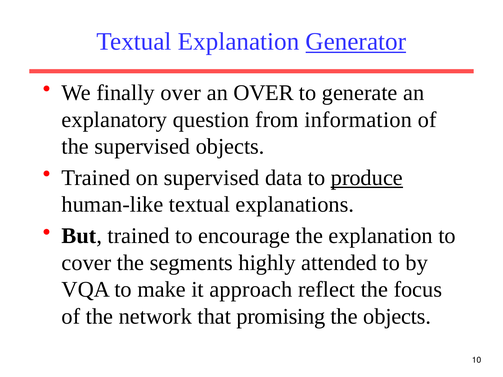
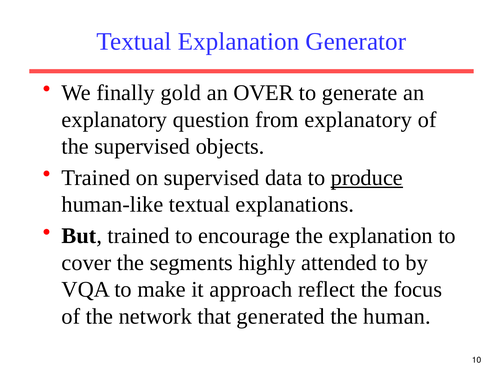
Generator underline: present -> none
finally over: over -> gold
from information: information -> explanatory
promising: promising -> generated
the objects: objects -> human
